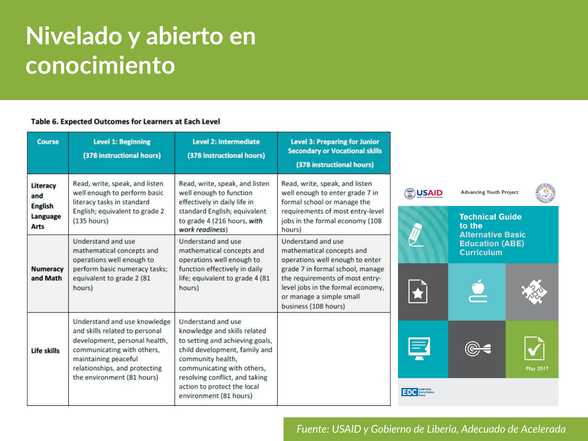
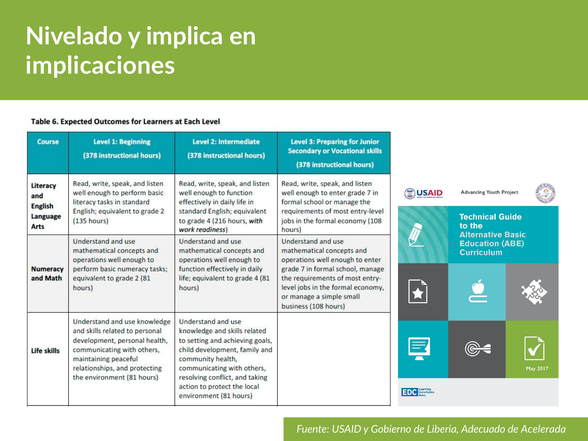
abierto: abierto -> implica
conocimiento: conocimiento -> implicaciones
